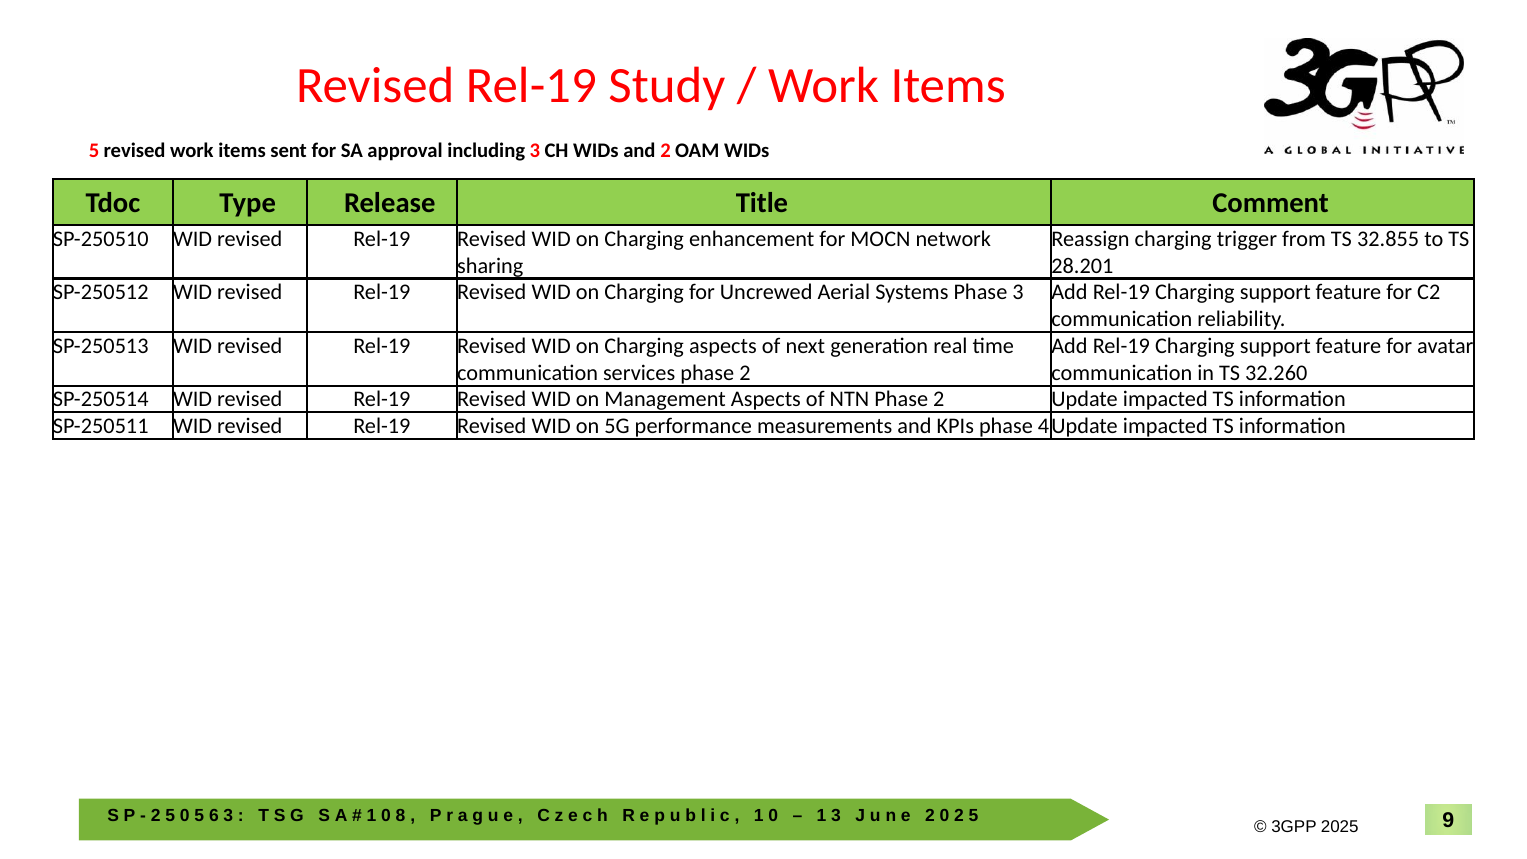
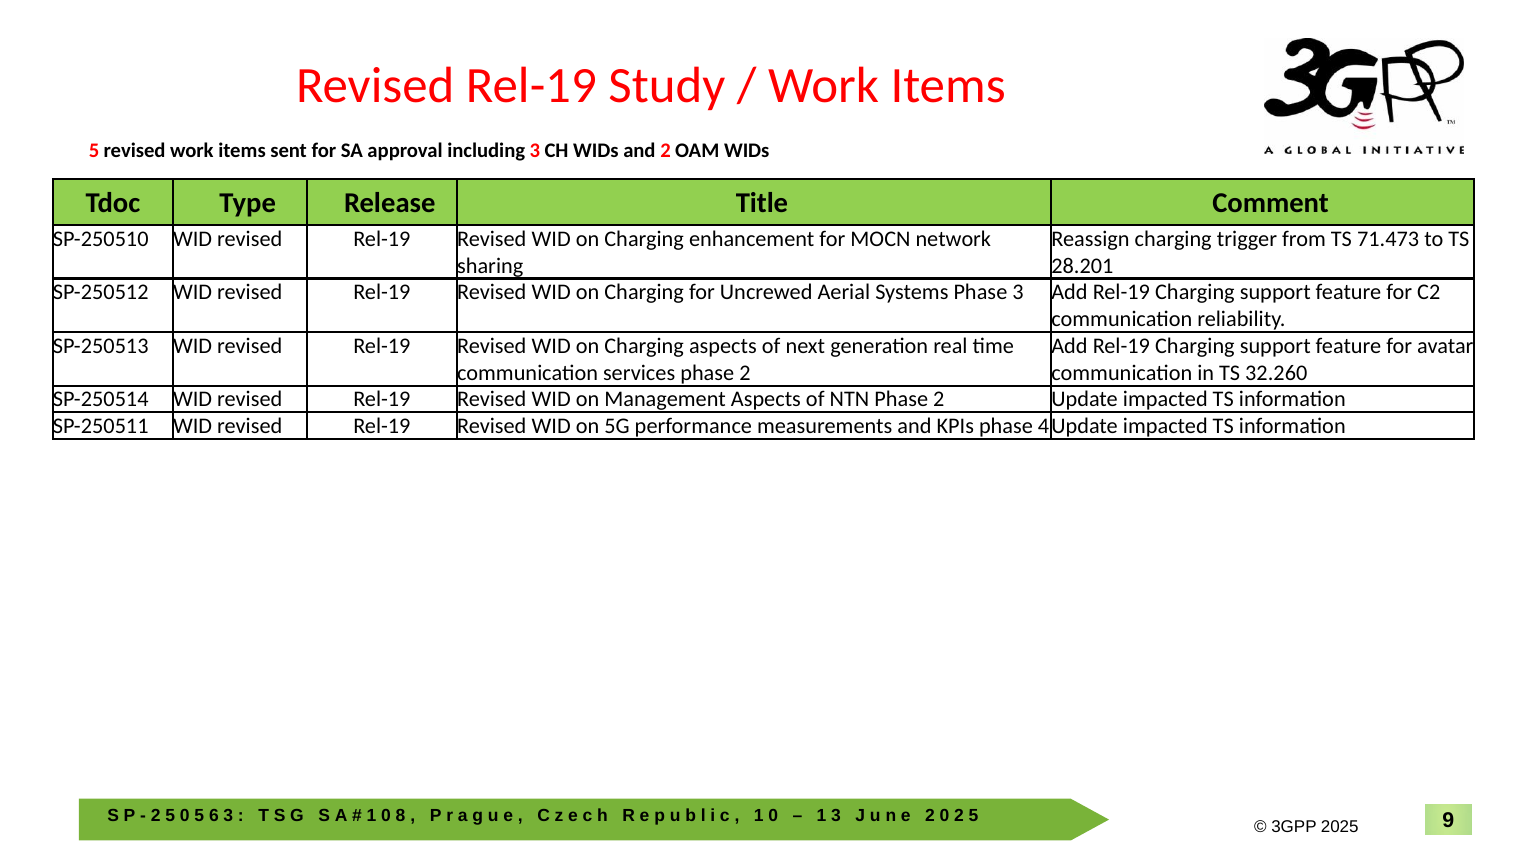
32.855: 32.855 -> 71.473
